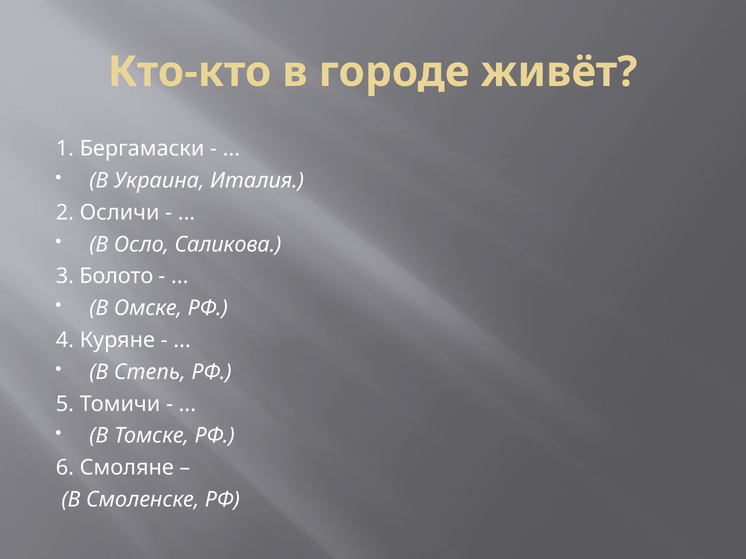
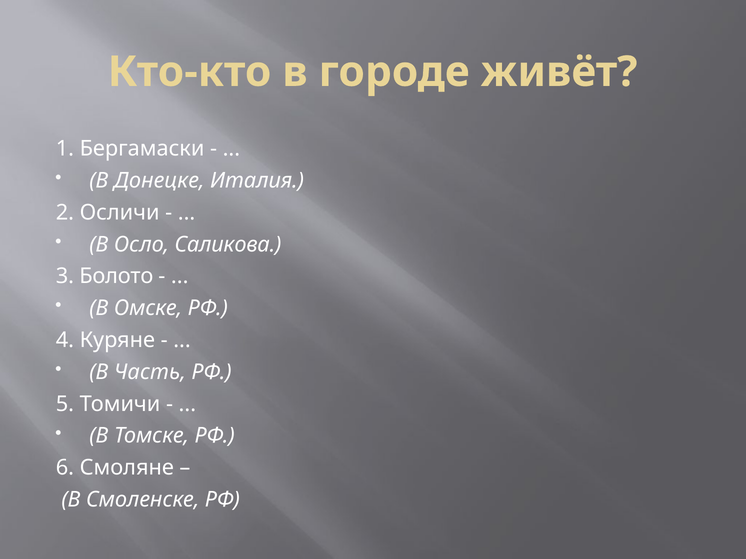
Украина: Украина -> Донецке
Степь: Степь -> Часть
